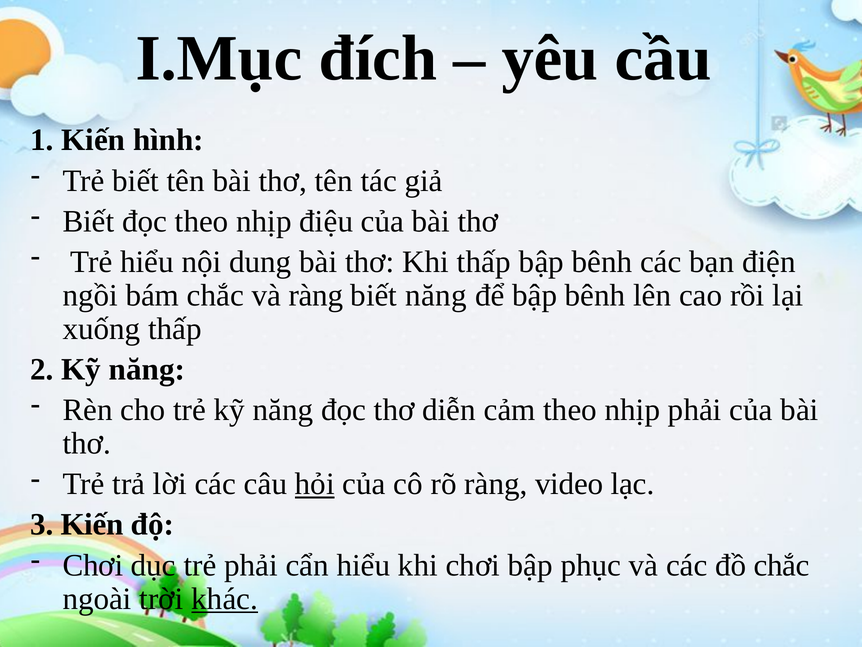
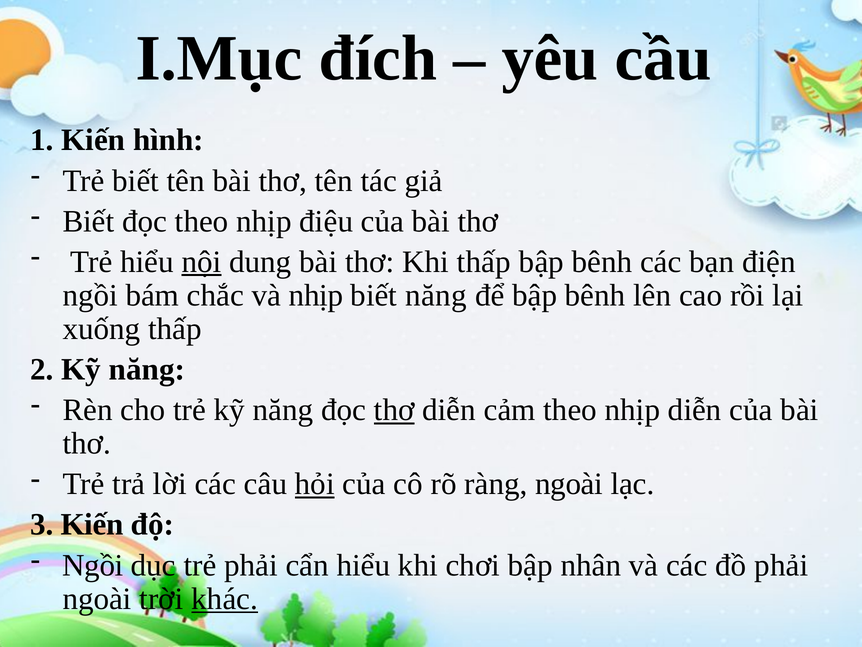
nội underline: none -> present
và ràng: ràng -> nhịp
thơ at (394, 410) underline: none -> present
nhịp phải: phải -> diễn
ràng video: video -> ngoài
Chơi at (93, 565): Chơi -> Ngồi
phục: phục -> nhân
đồ chắc: chắc -> phải
